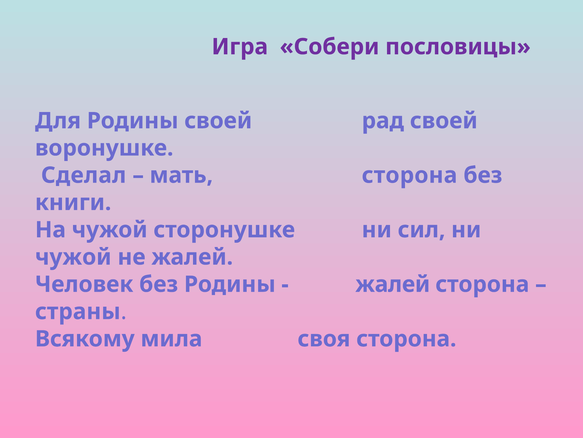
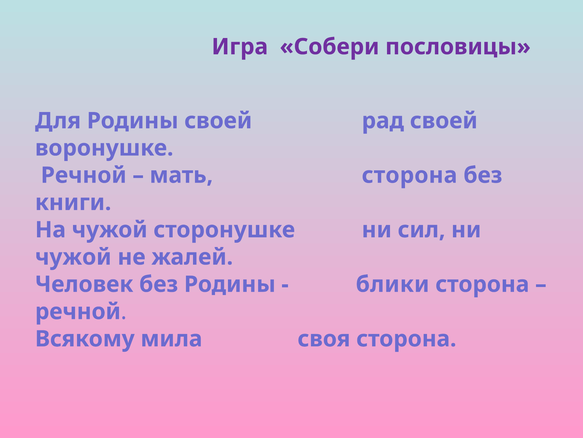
Сделал at (84, 175): Сделал -> Речной
жалей at (393, 284): жалей -> блики
страны at (78, 311): страны -> речной
